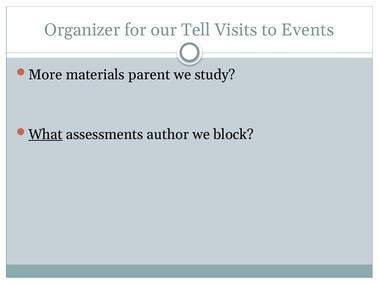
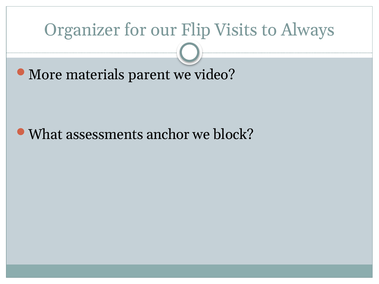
Tell: Tell -> Flip
Events: Events -> Always
study: study -> video
What underline: present -> none
author: author -> anchor
